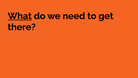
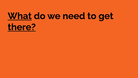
there underline: none -> present
